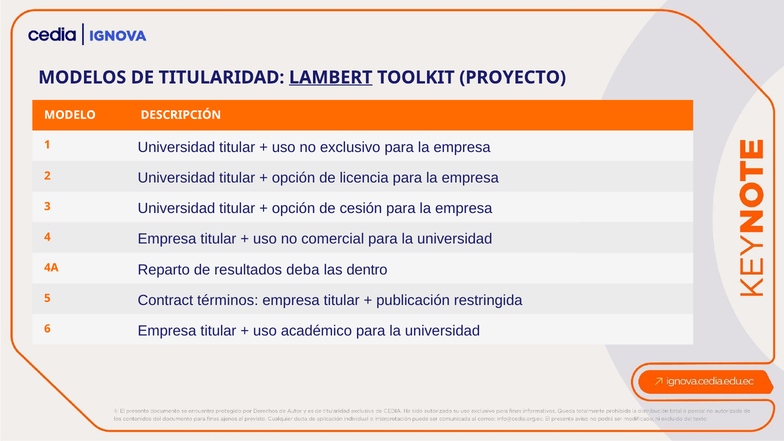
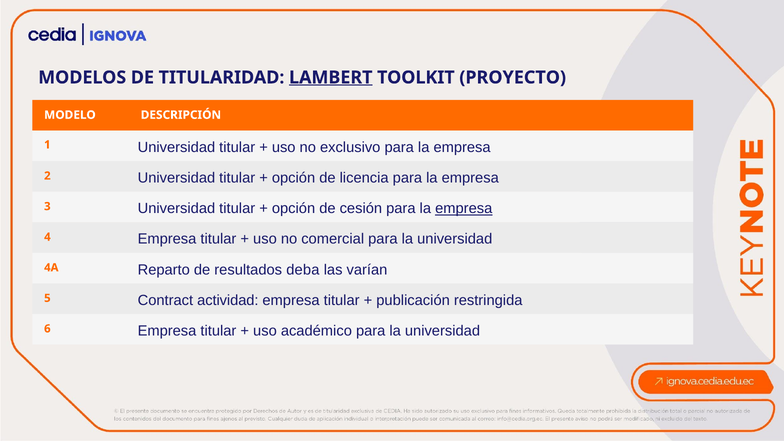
empresa at (464, 209) underline: none -> present
dentro: dentro -> varían
términos: términos -> actividad
